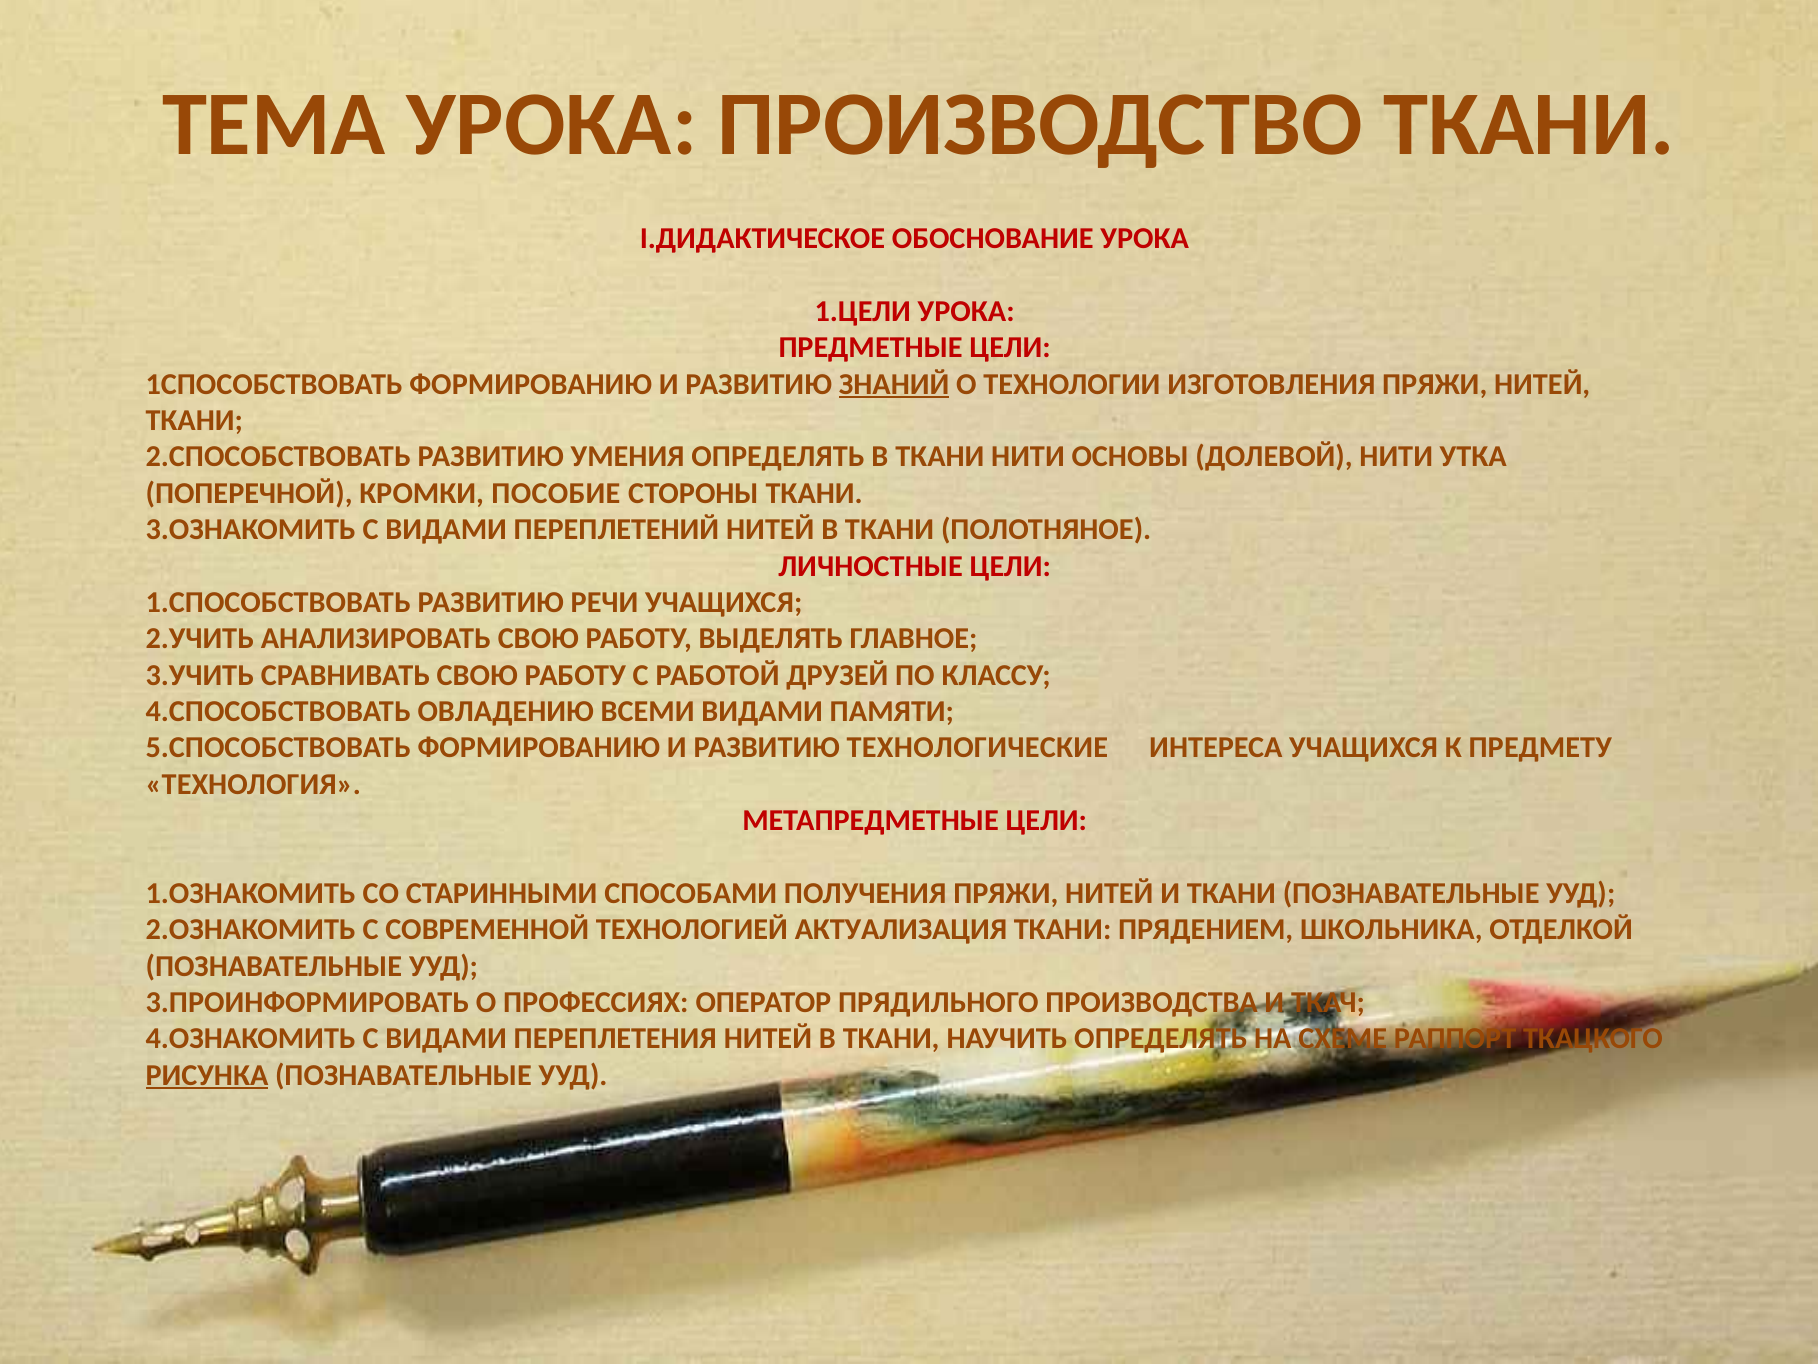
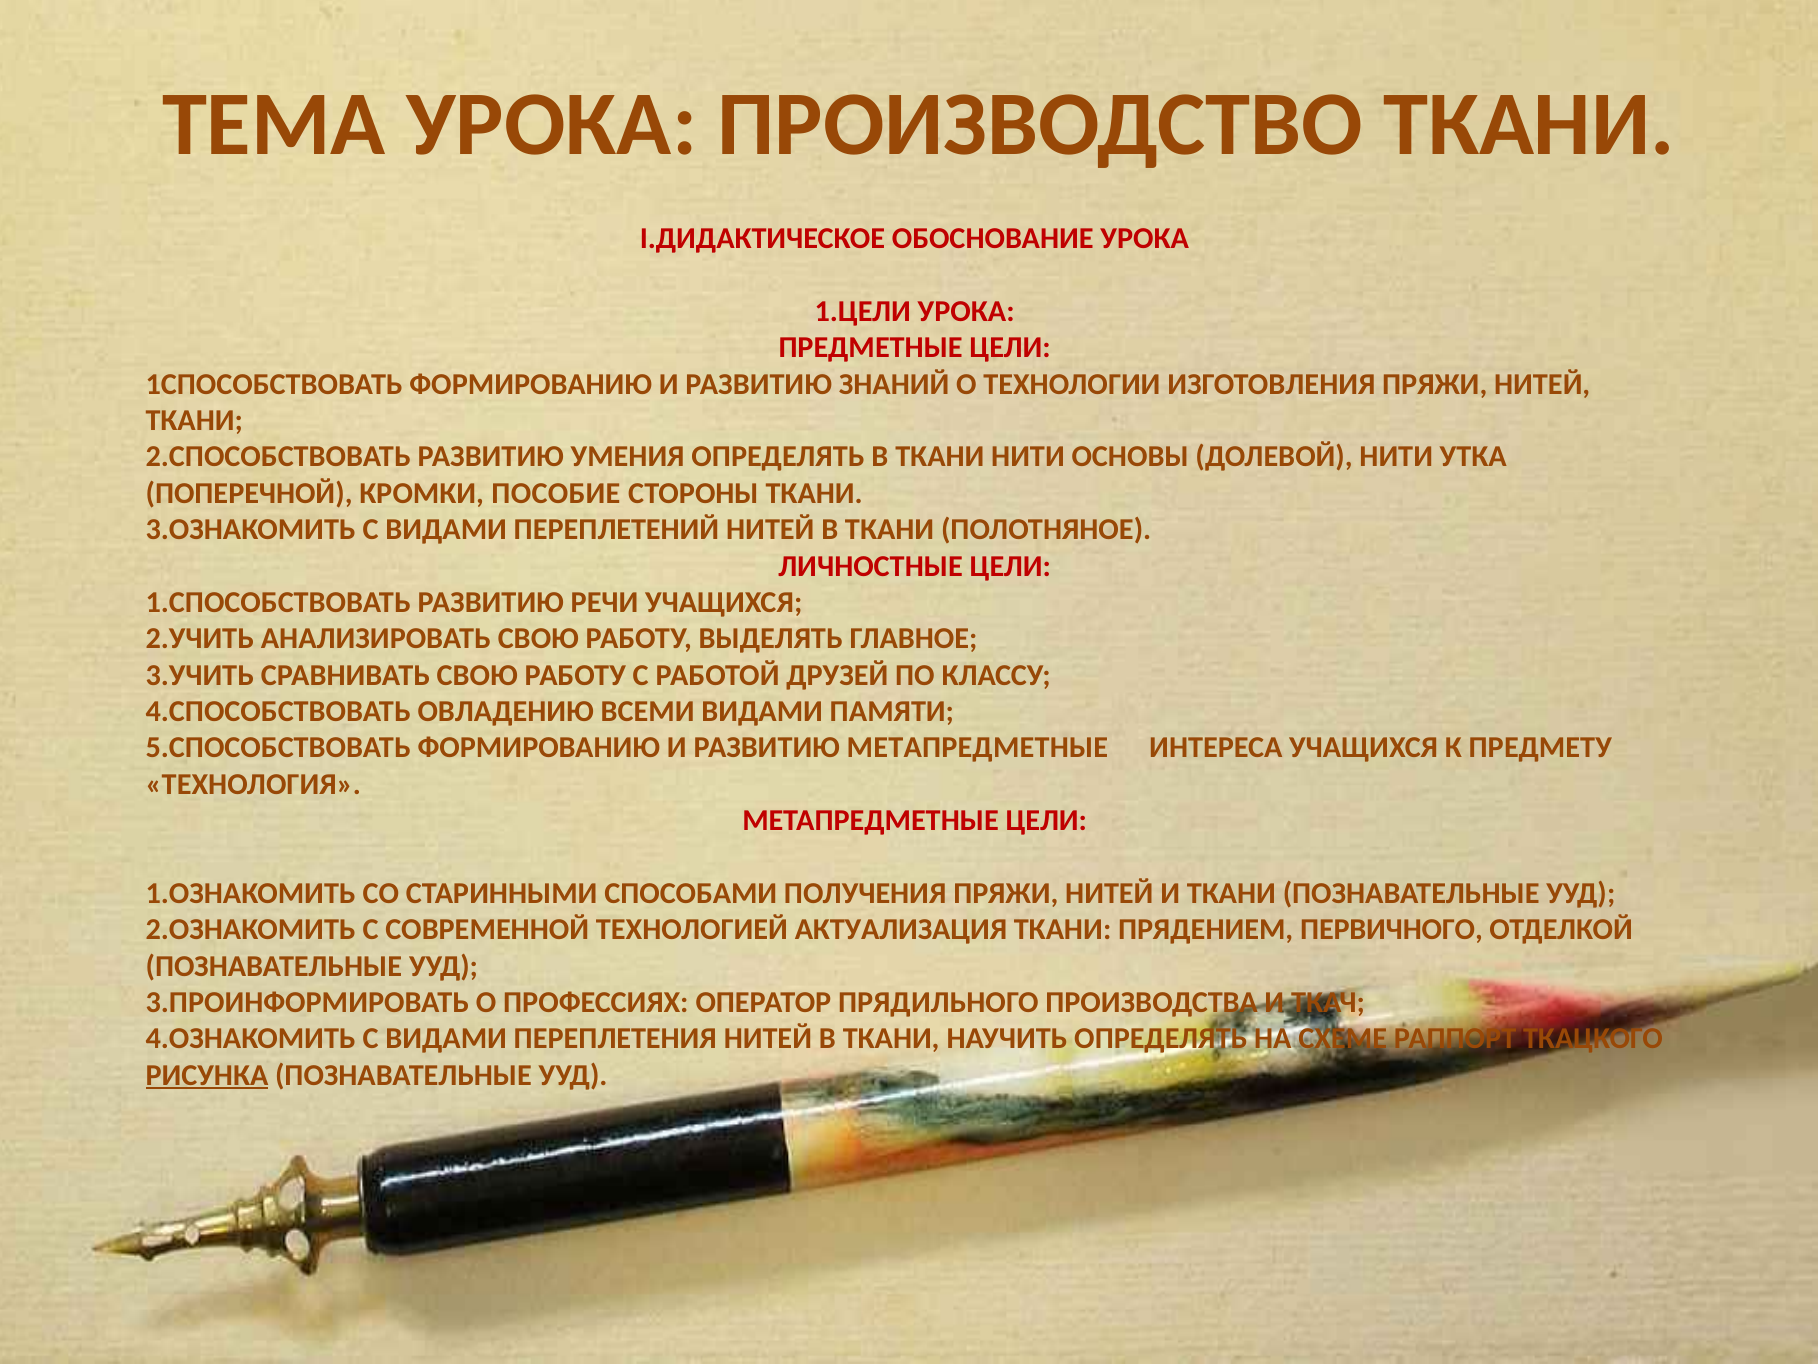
ЗНАНИЙ underline: present -> none
РАЗВИТИЮ ТЕХНОЛОГИЧЕСКИЕ: ТЕХНОЛОГИЧЕСКИЕ -> МЕТАПРЕДМЕТНЫЕ
ШКОЛЬНИКА: ШКОЛЬНИКА -> ПЕРВИЧНОГО
